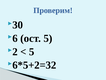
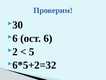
ост 5: 5 -> 6
